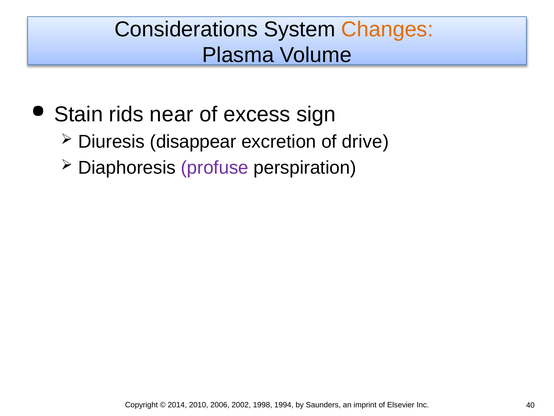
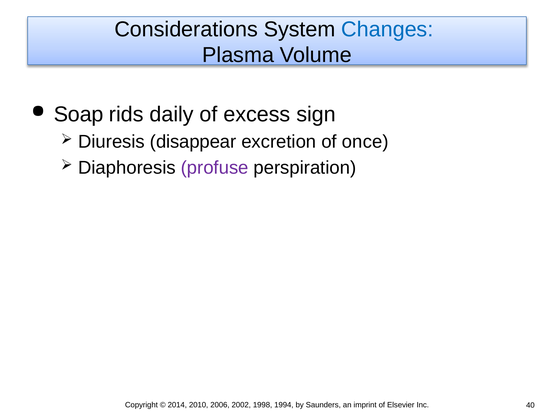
Changes colour: orange -> blue
Stain: Stain -> Soap
near: near -> daily
drive: drive -> once
